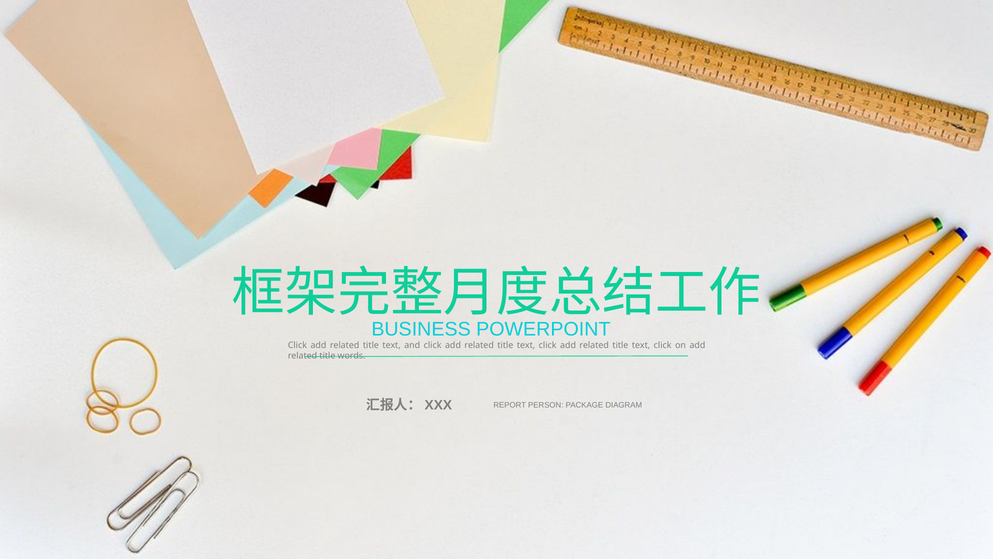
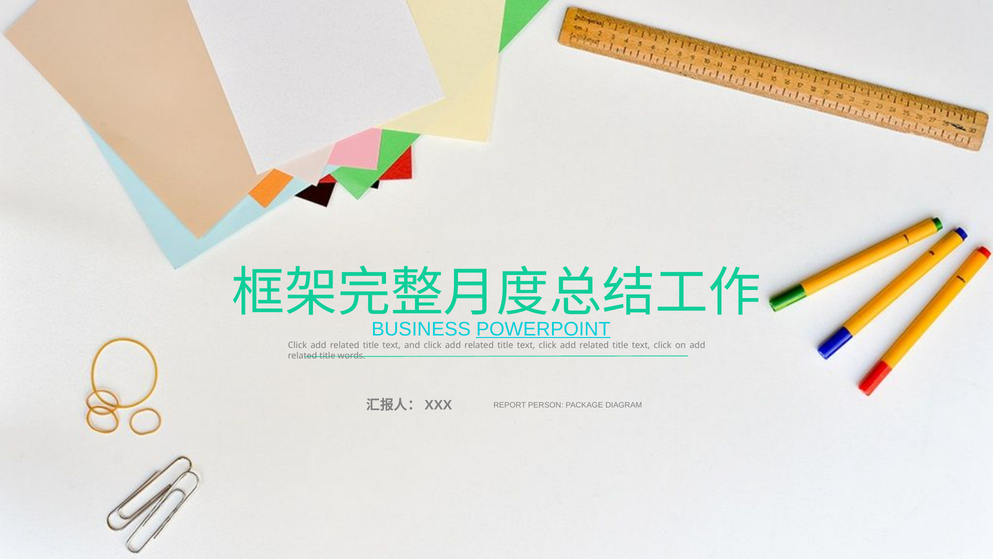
POWERPOINT underline: none -> present
